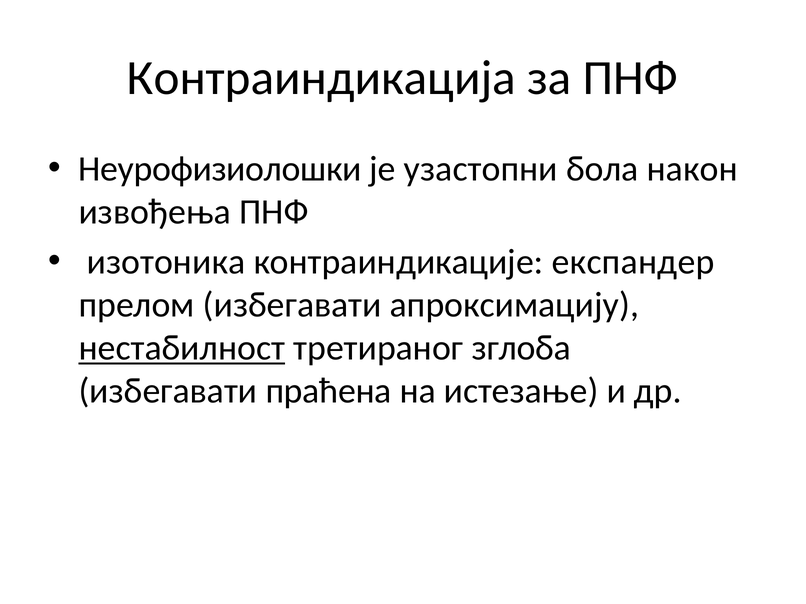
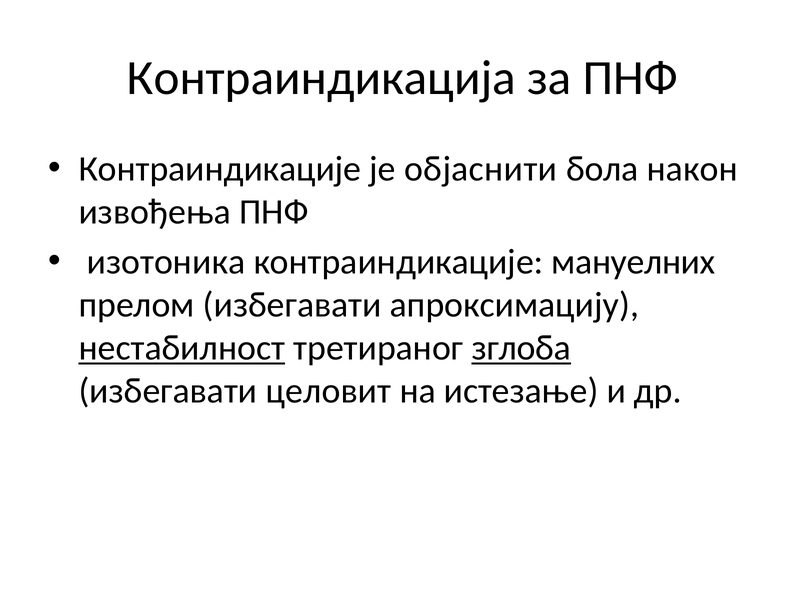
Неурофизиолошки at (220, 169): Неурофизиолошки -> Контраиндикације
узастопни: узастопни -> објаснити
експандер: експандер -> мануелних
зглоба underline: none -> present
праћена: праћена -> целовит
